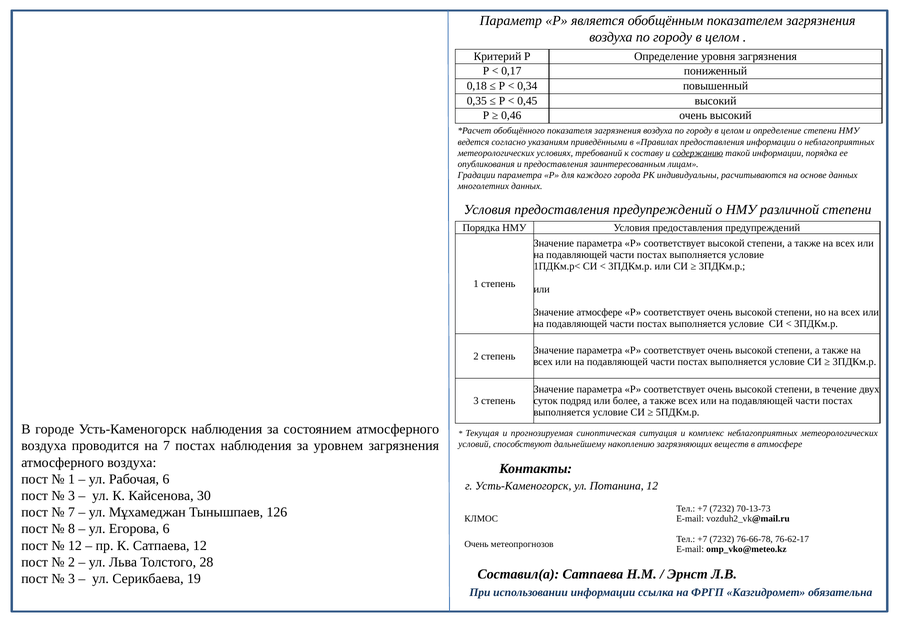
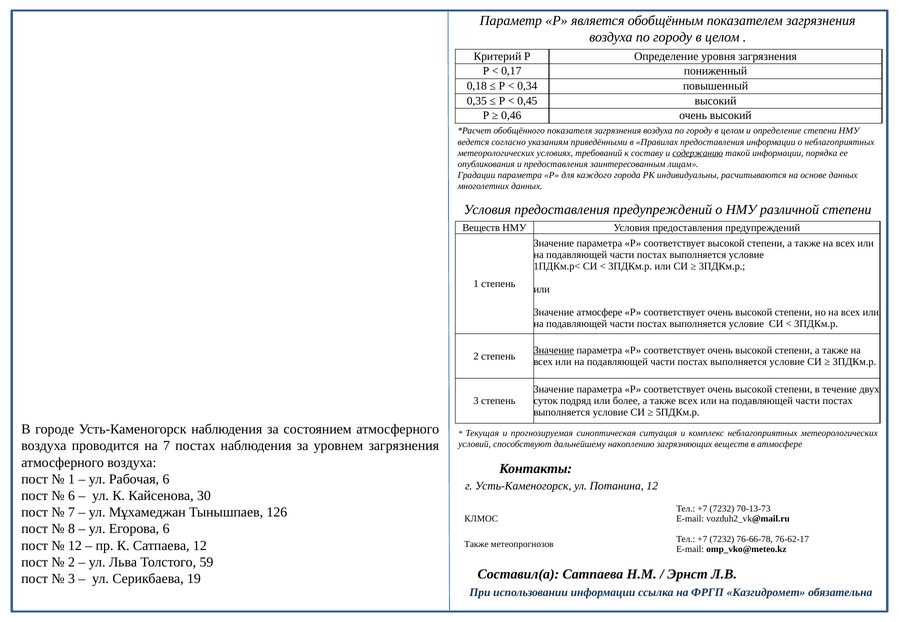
Порядка at (481, 228): Порядка -> Веществ
Значение at (554, 351) underline: none -> present
3 at (72, 496): 3 -> 6
Очень at (476, 544): Очень -> Также
28: 28 -> 59
